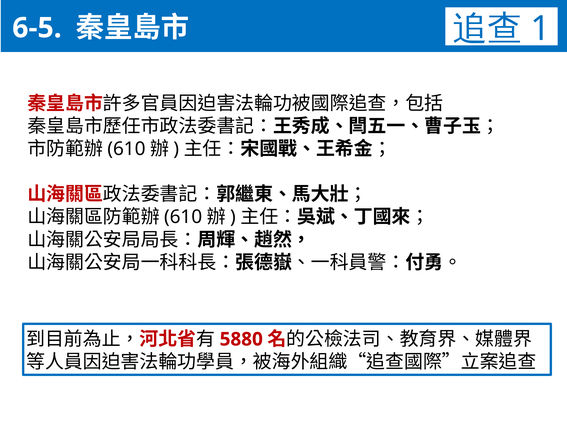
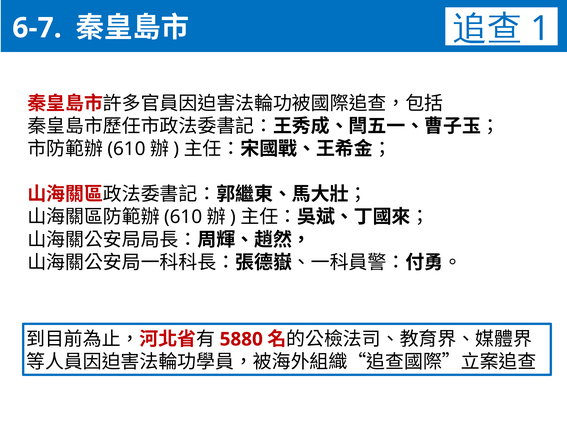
6-5: 6-5 -> 6-7
